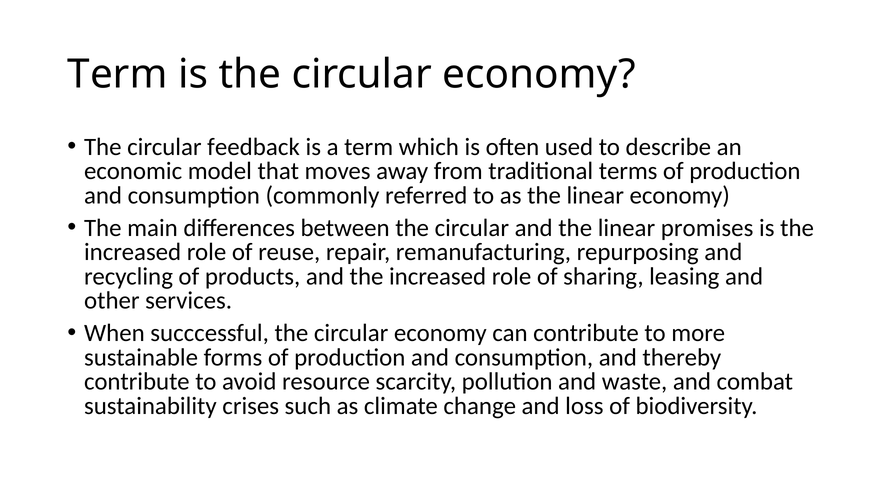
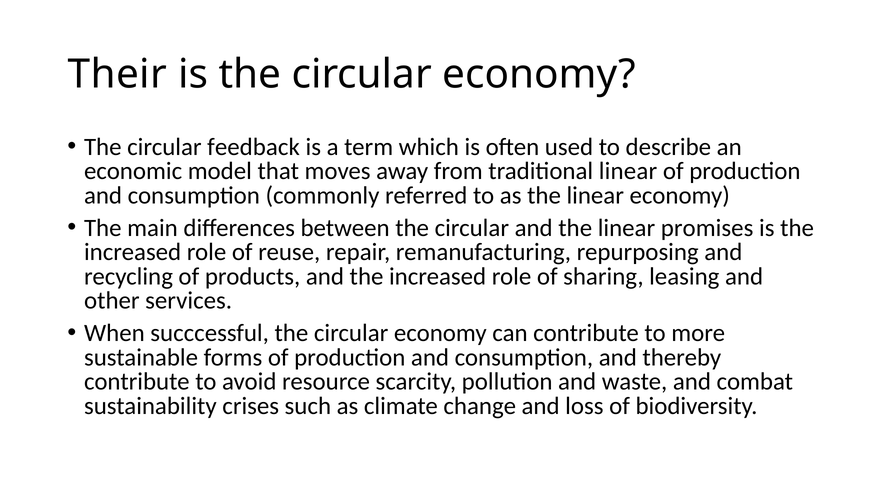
Term at (118, 74): Term -> Their
traditional terms: terms -> linear
